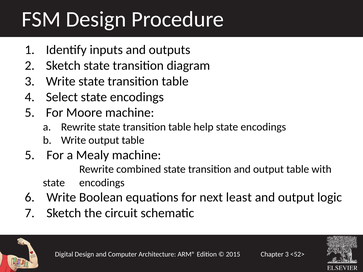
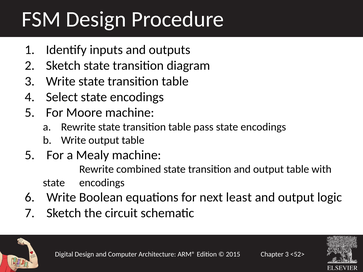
help: help -> pass
